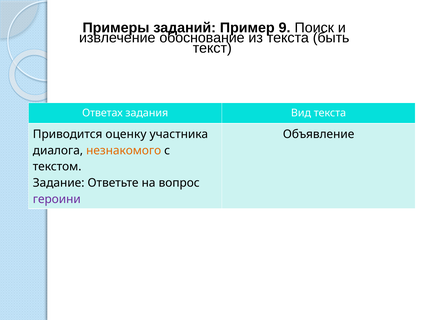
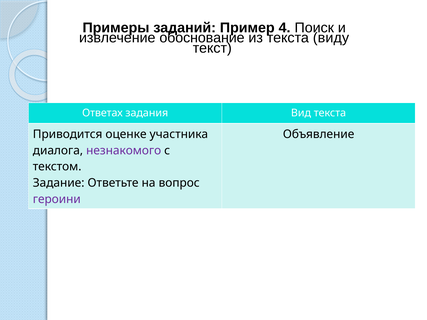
9: 9 -> 4
быть: быть -> виду
оценку: оценку -> оценке
незнакомого colour: orange -> purple
